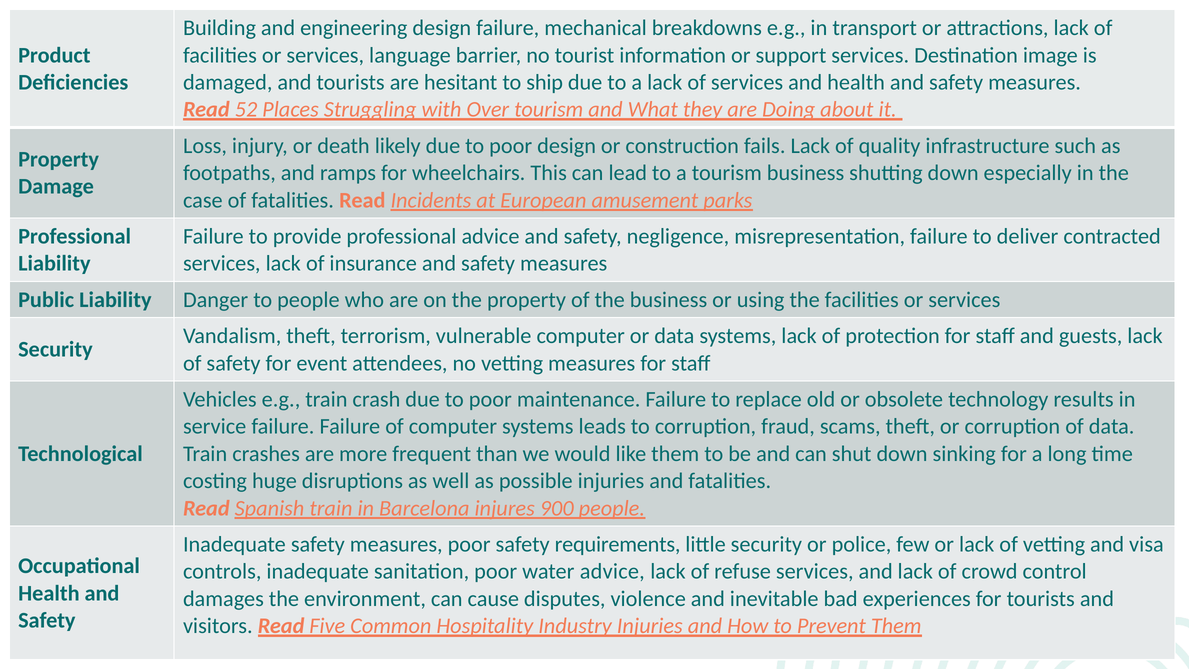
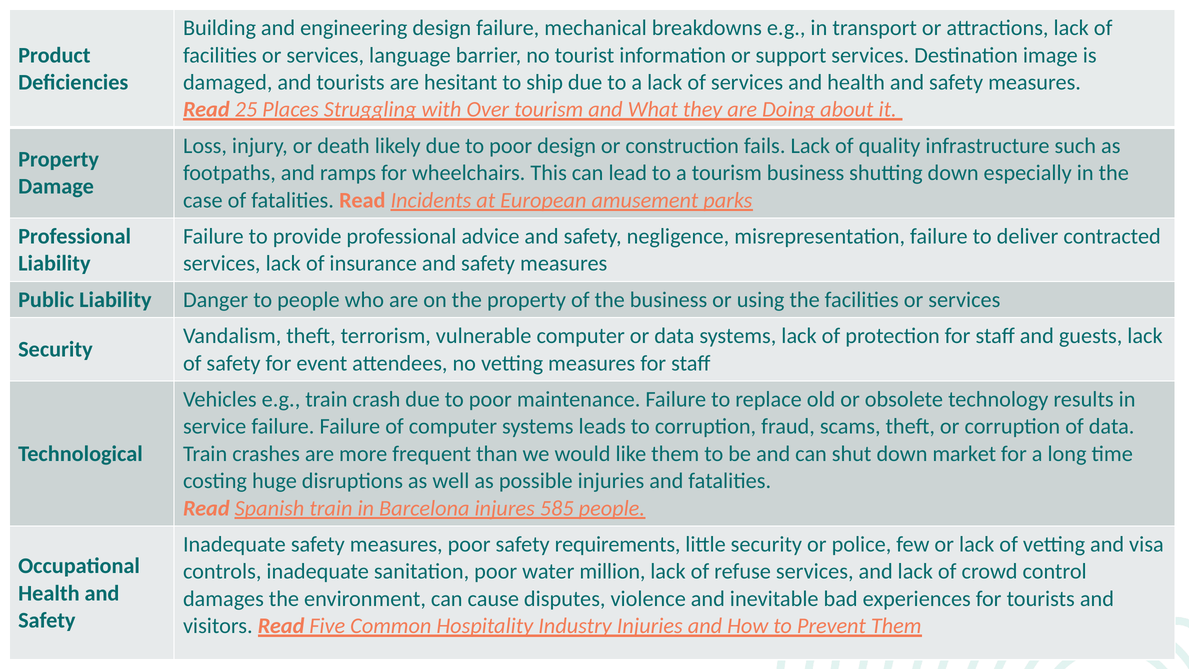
52: 52 -> 25
sinking: sinking -> market
900: 900 -> 585
water advice: advice -> million
